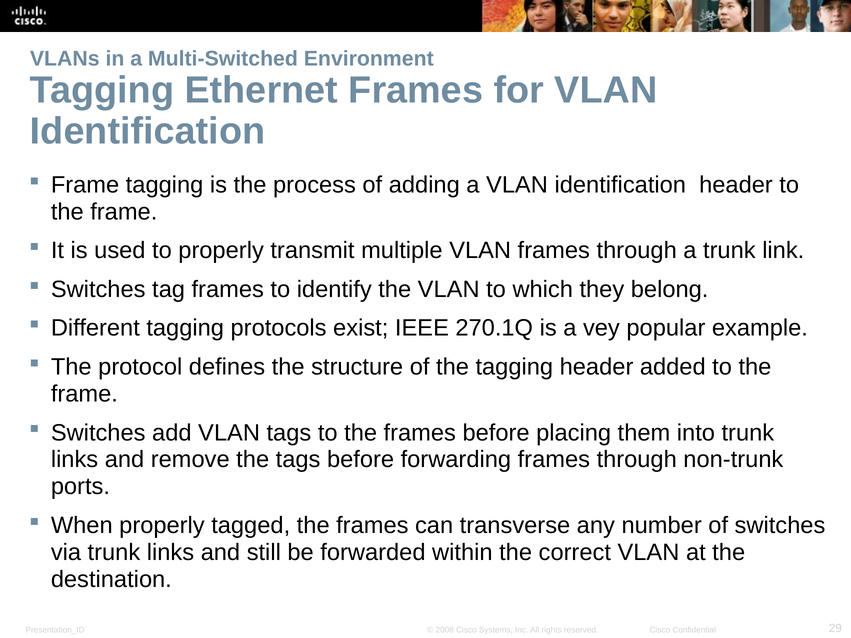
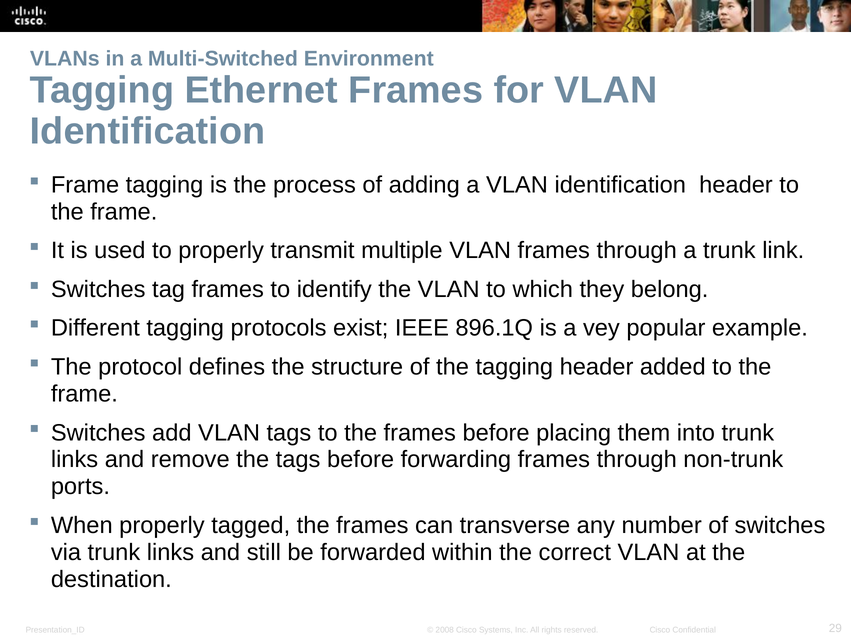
270.1Q: 270.1Q -> 896.1Q
